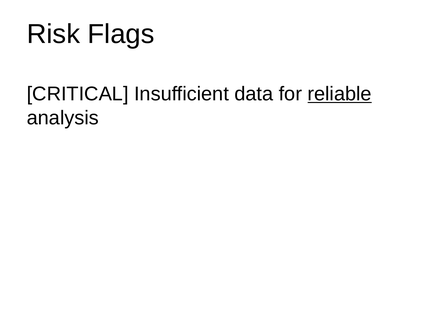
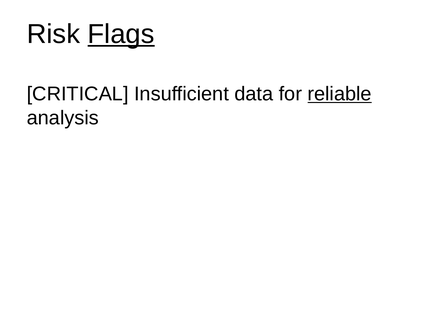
Flags underline: none -> present
